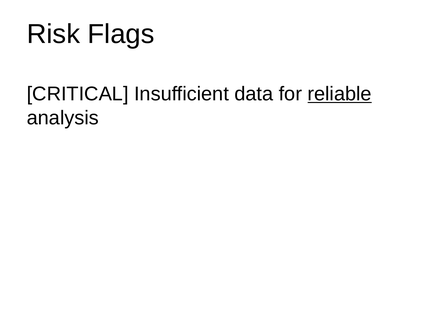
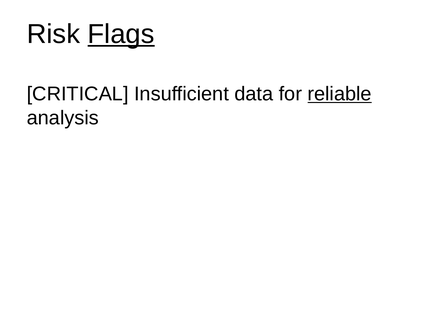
Flags underline: none -> present
